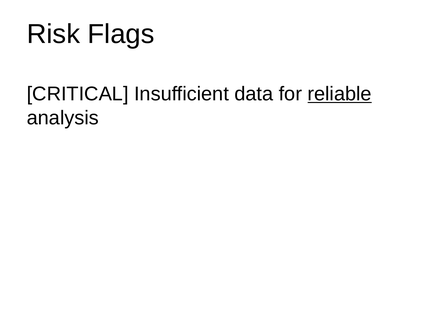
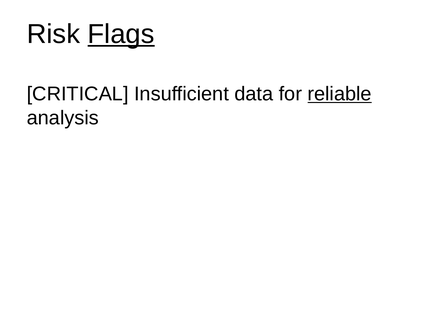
Flags underline: none -> present
